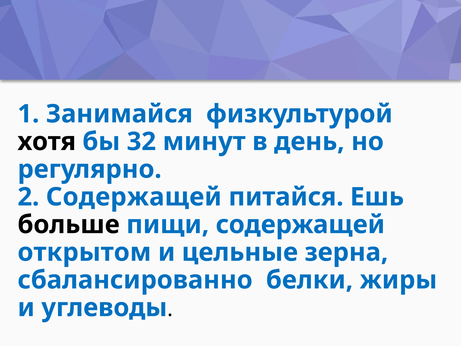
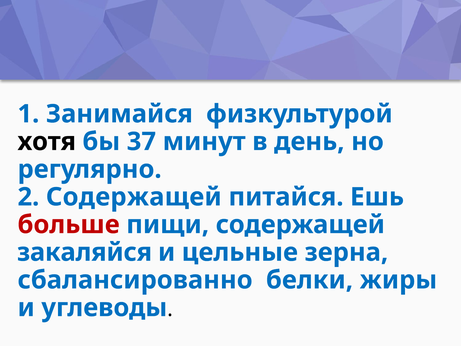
32: 32 -> 37
больше colour: black -> red
открытом: открытом -> закаляйся
